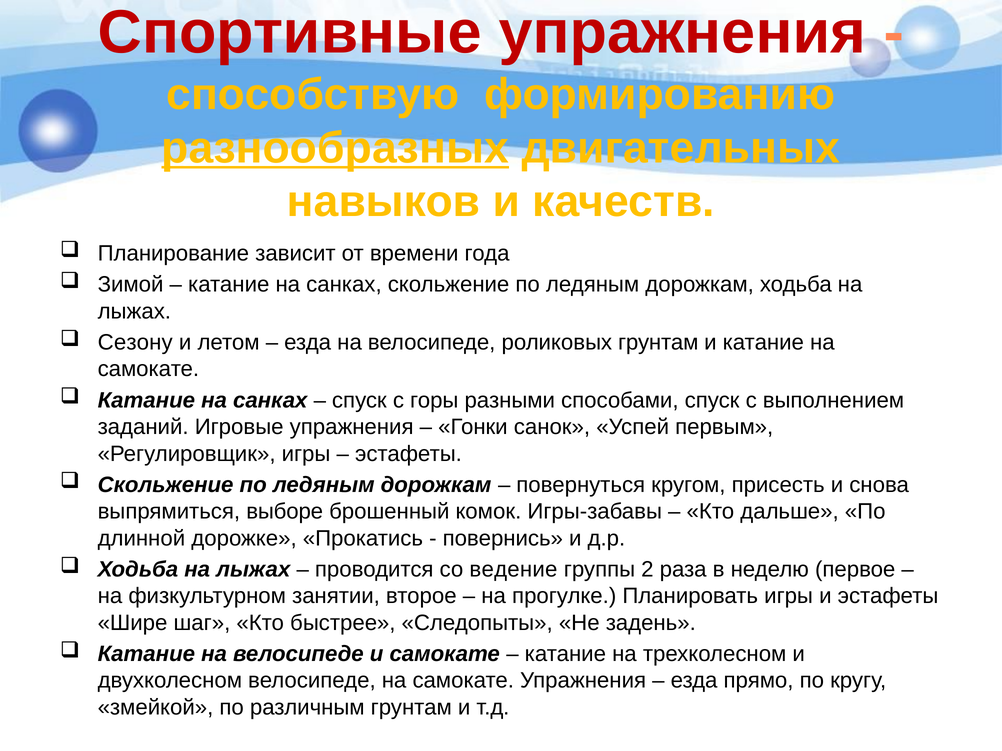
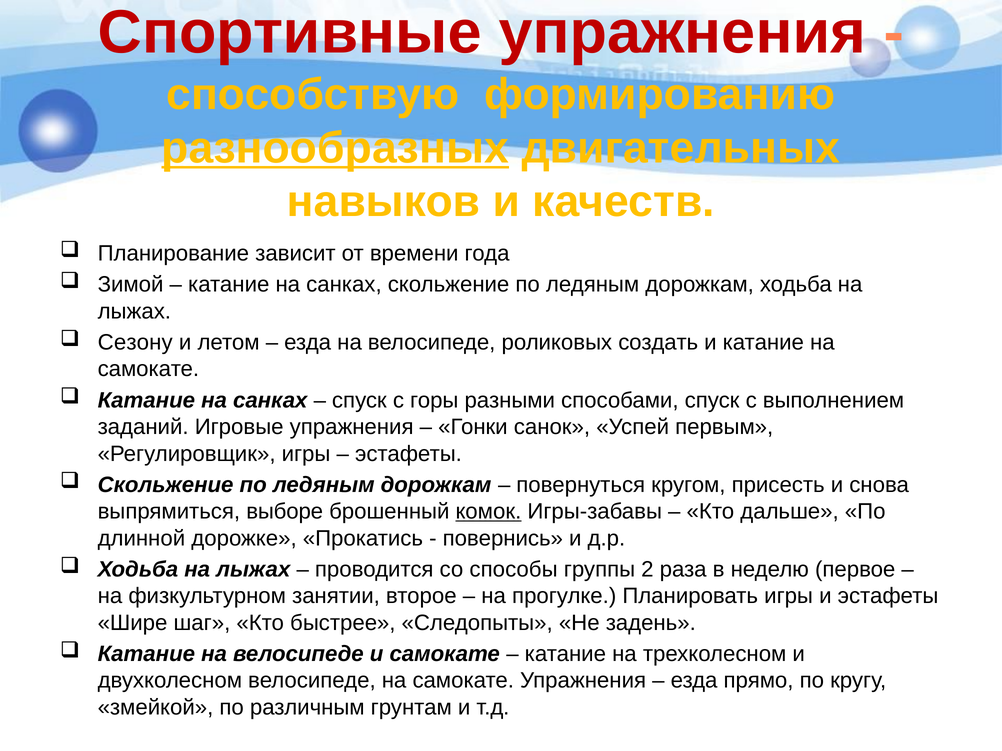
роликовых грунтам: грунтам -> создать
комок underline: none -> present
ведение: ведение -> способы
